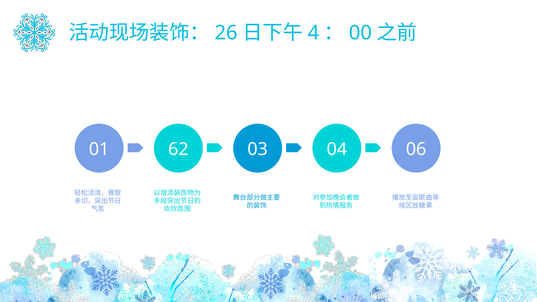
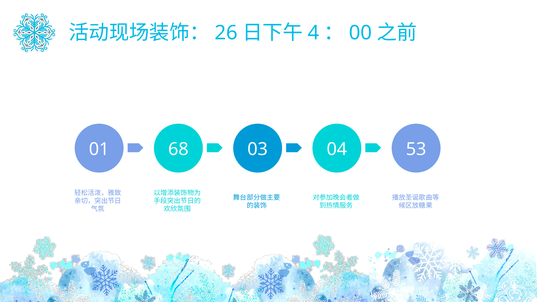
62: 62 -> 68
06: 06 -> 53
